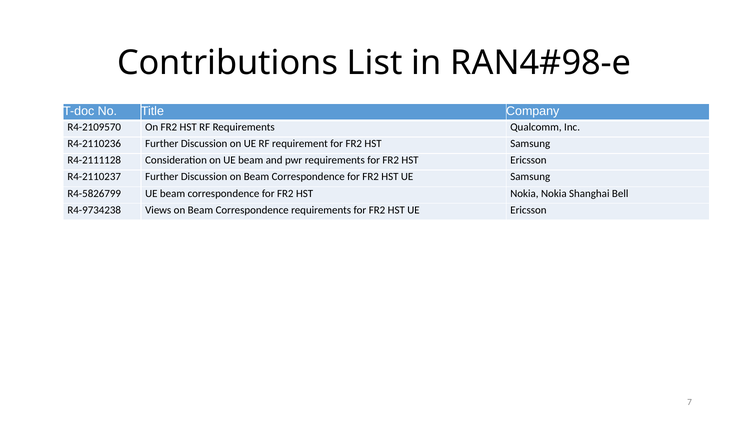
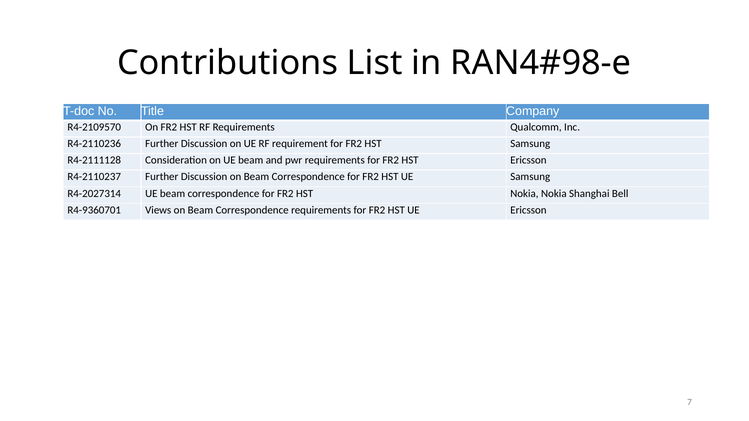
R4-5826799: R4-5826799 -> R4-2027314
R4-9734238: R4-9734238 -> R4-9360701
